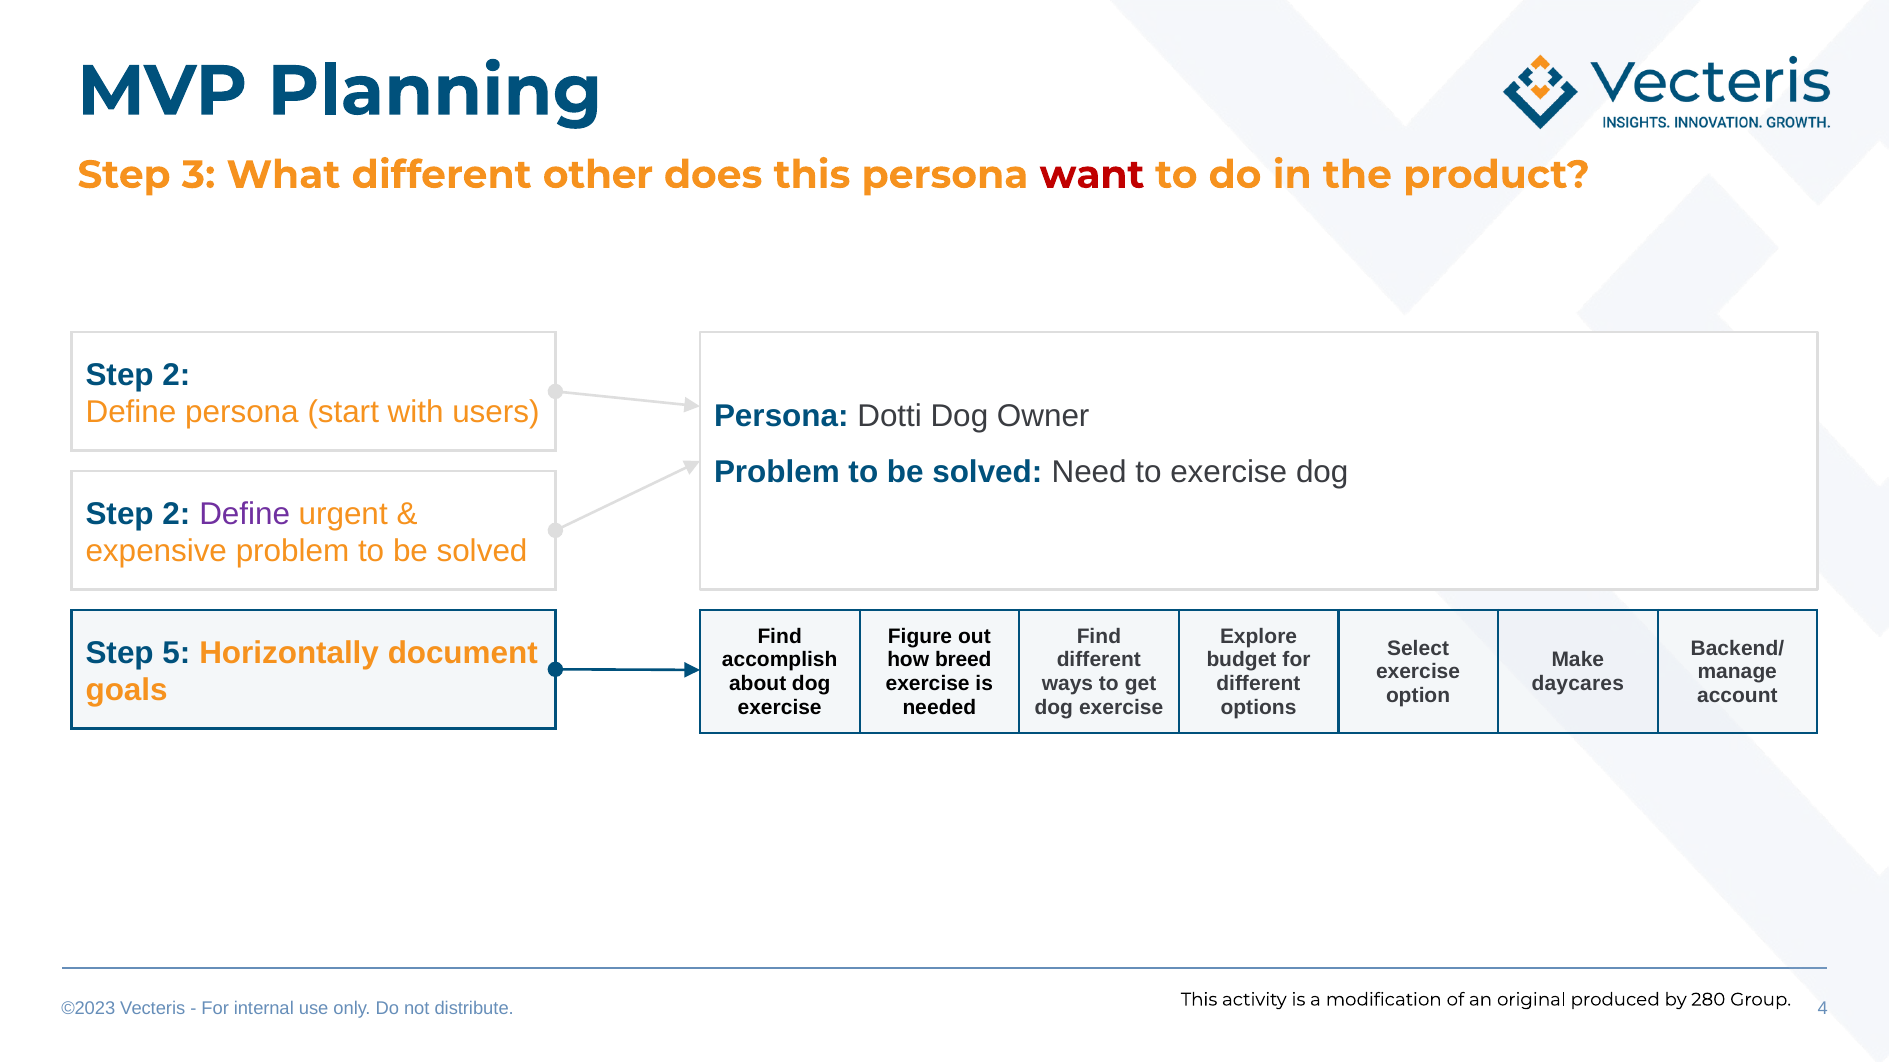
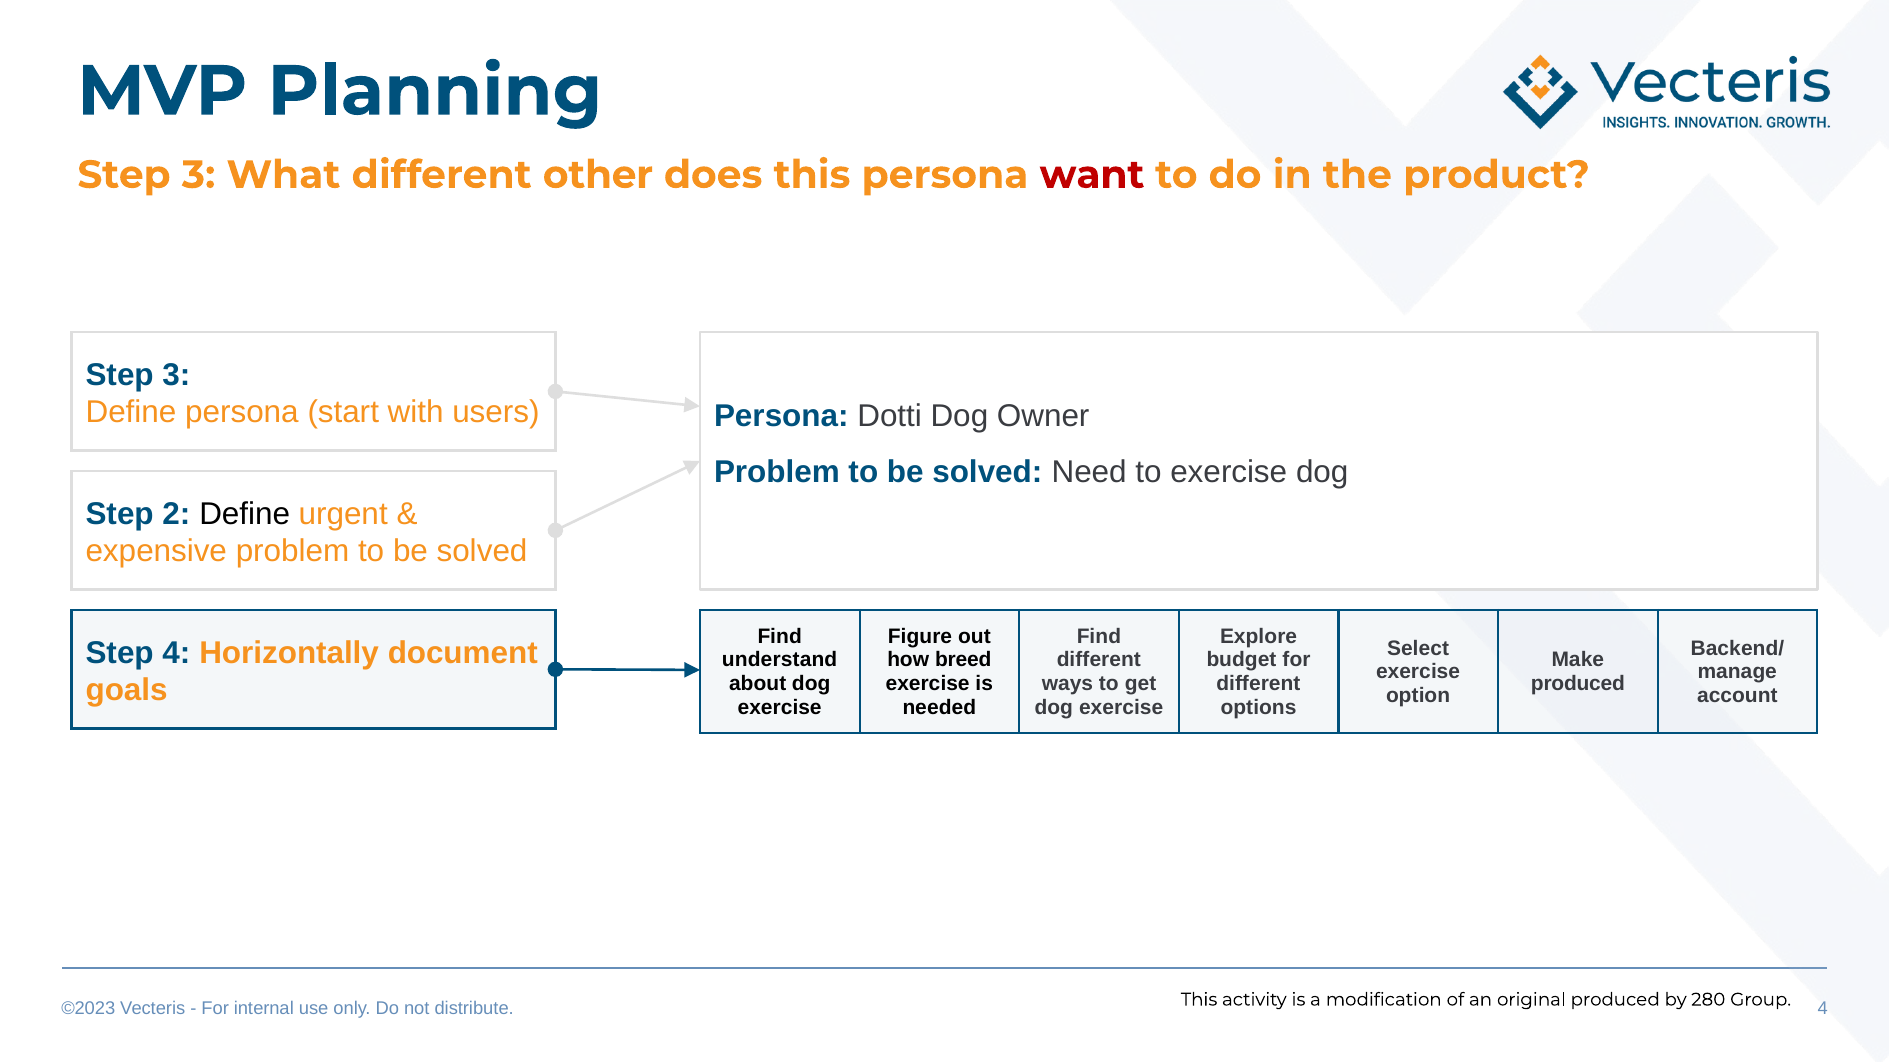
2 at (176, 375): 2 -> 3
Define at (245, 514) colour: purple -> black
Step 5: 5 -> 4
accomplish: accomplish -> understand
daycares at (1578, 684): daycares -> produced
